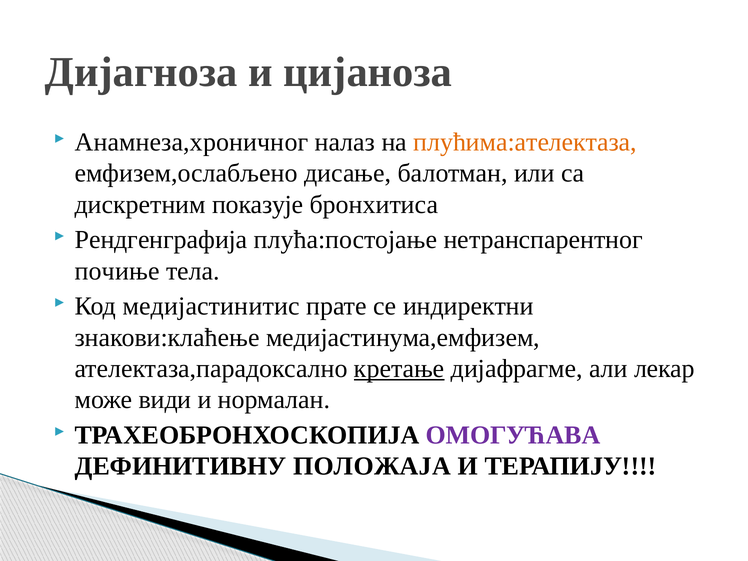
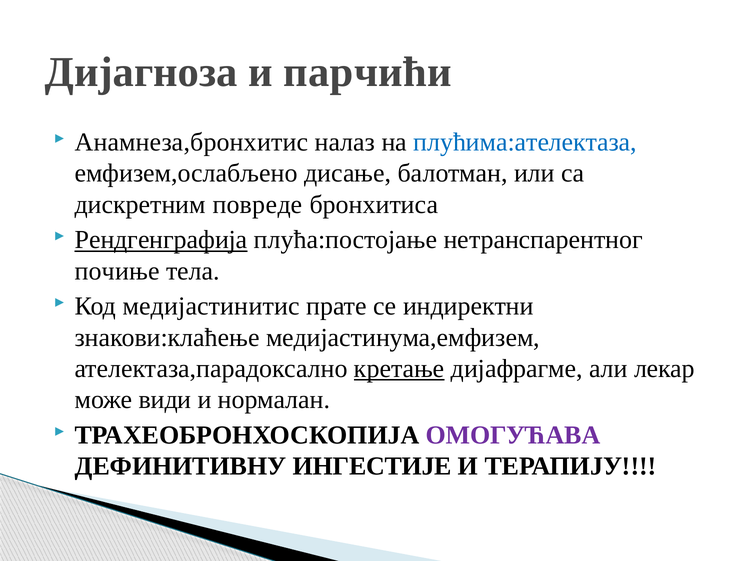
цијаноза: цијаноза -> парчићи
Анамнеза,хроничног: Анамнеза,хроничног -> Анамнеза,бронхитис
плућима:ателектаза colour: orange -> blue
показује: показује -> повреде
Рендгенграфија underline: none -> present
ПОЛОЖАЈА: ПОЛОЖАЈА -> ИНГЕСТИЈЕ
